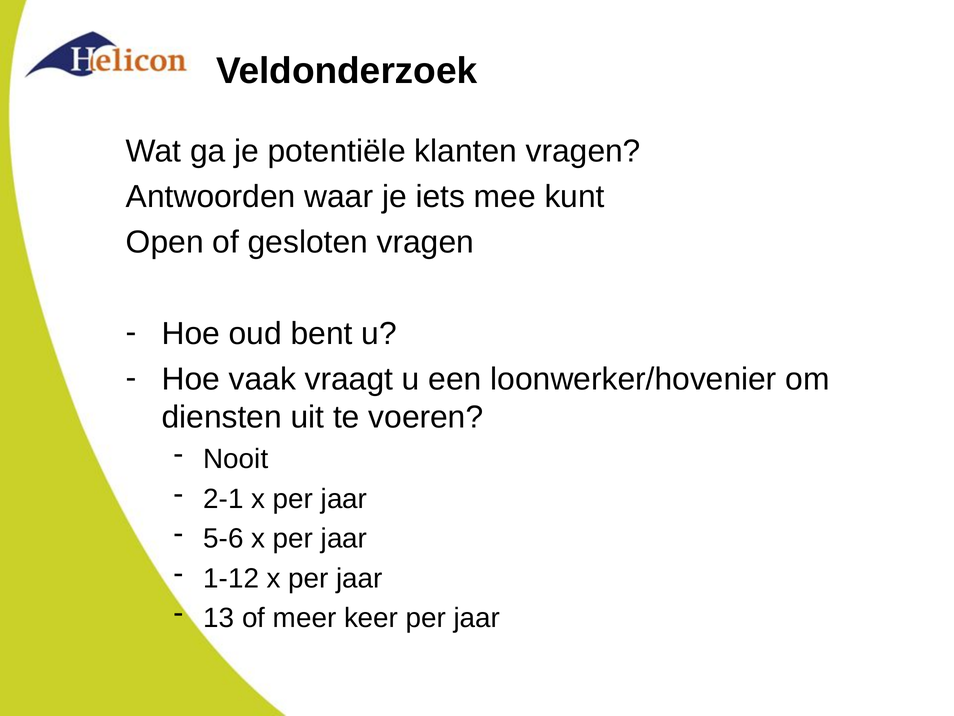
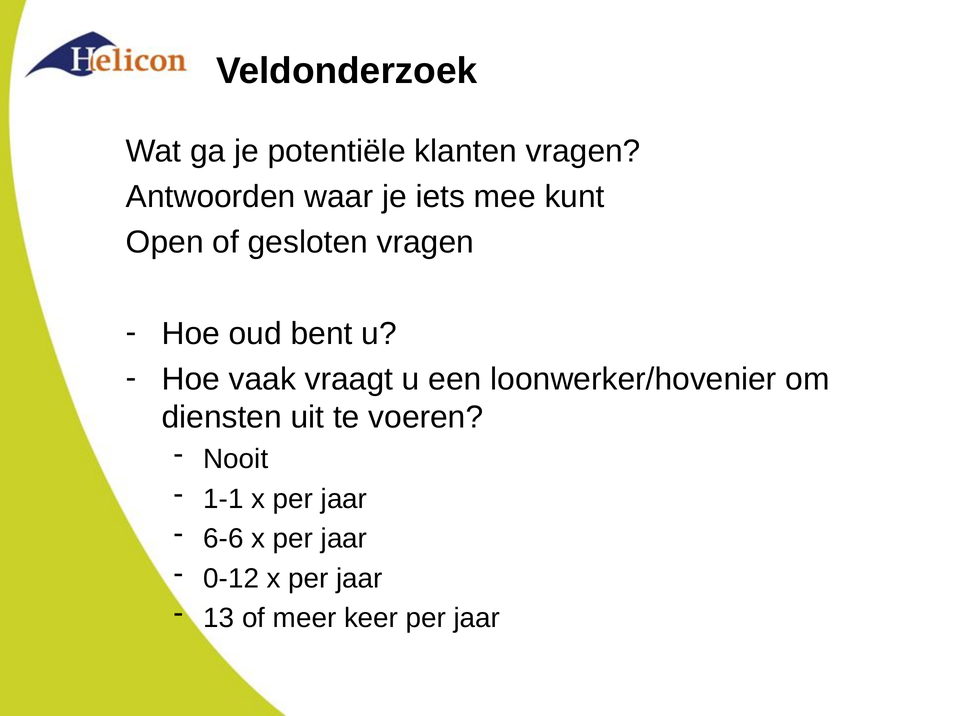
2-1: 2-1 -> 1-1
5-6: 5-6 -> 6-6
1-12: 1-12 -> 0-12
